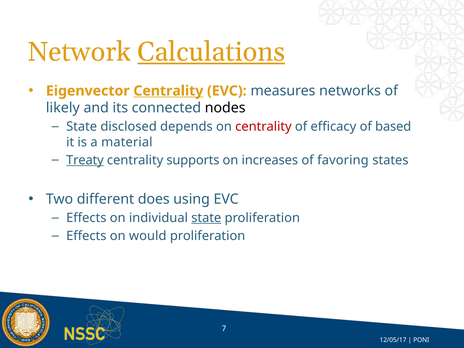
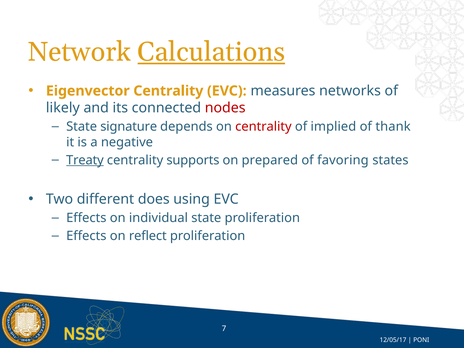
Centrality at (168, 91) underline: present -> none
nodes colour: black -> red
disclosed: disclosed -> signature
efficacy: efficacy -> implied
based: based -> thank
material: material -> negative
increases: increases -> prepared
state at (206, 218) underline: present -> none
would: would -> reflect
